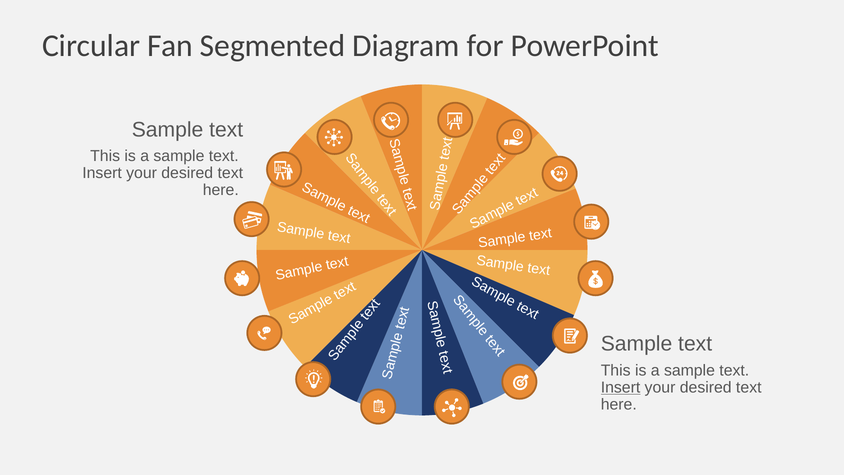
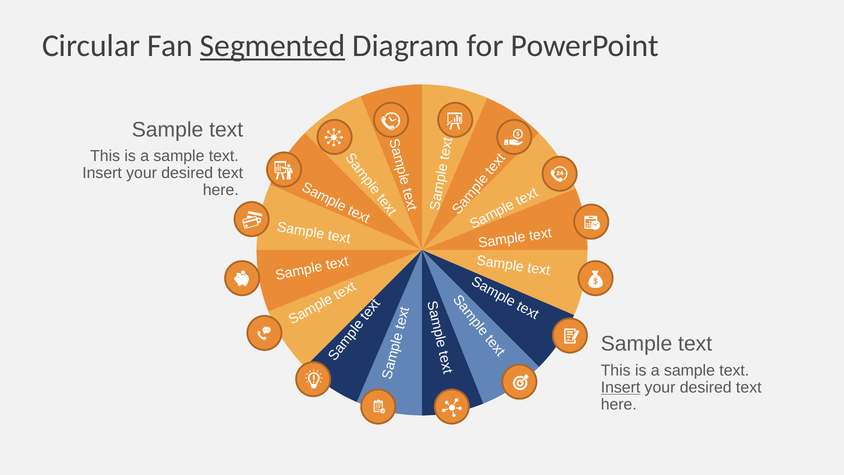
Segmented underline: none -> present
